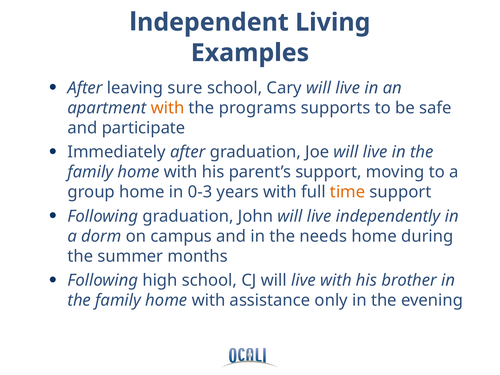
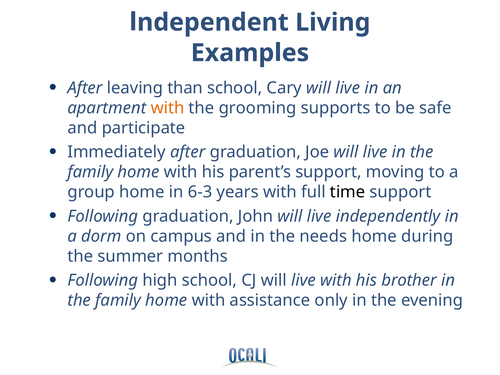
sure: sure -> than
programs: programs -> grooming
0-3: 0-3 -> 6-3
time colour: orange -> black
